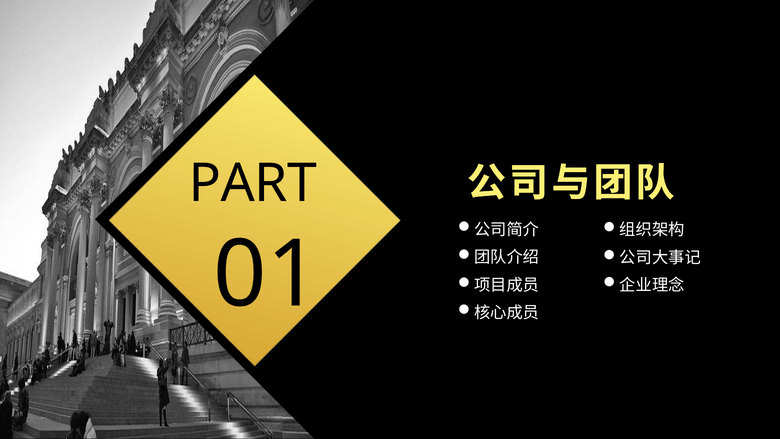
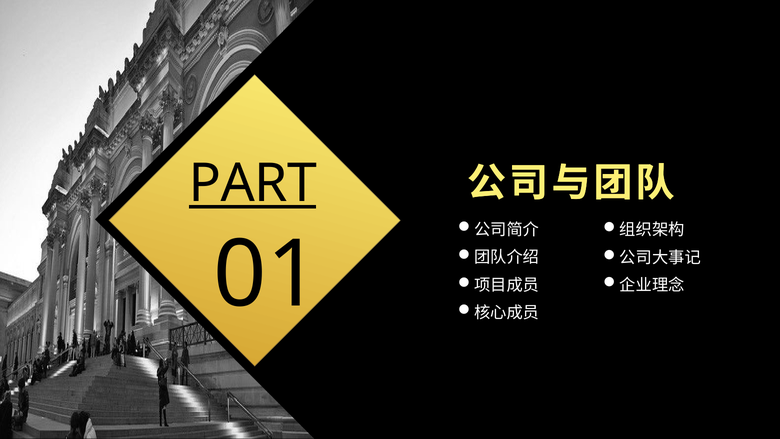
PART underline: none -> present
